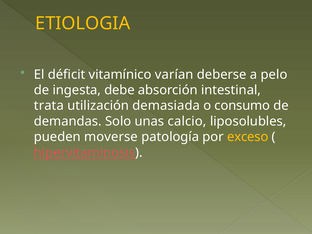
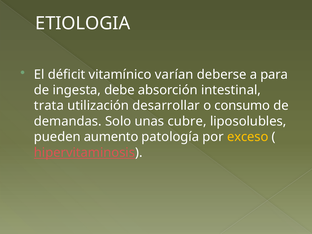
ETIOLOGIA colour: yellow -> white
pelo: pelo -> para
demasiada: demasiada -> desarrollar
calcio: calcio -> cubre
moverse: moverse -> aumento
